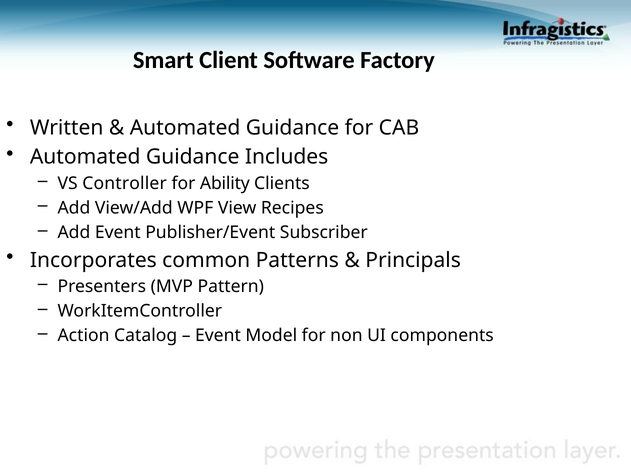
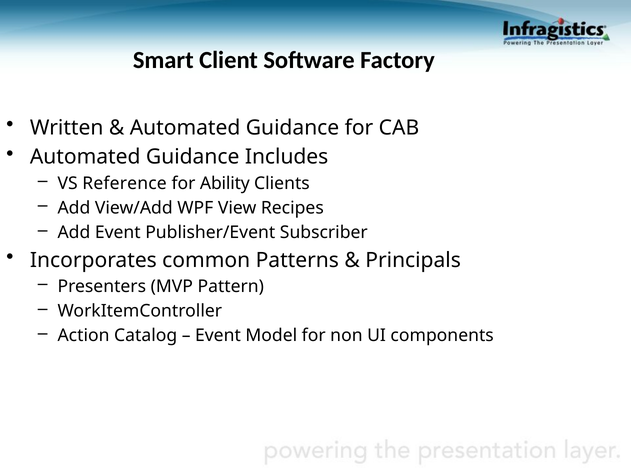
Controller: Controller -> Reference
